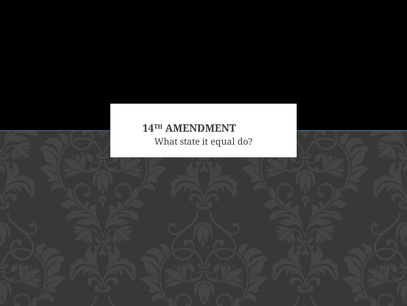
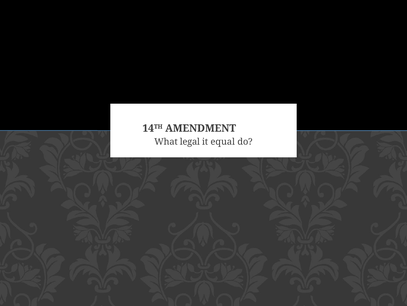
state: state -> legal
